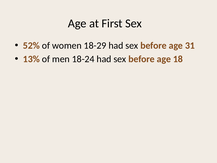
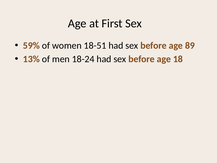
52%: 52% -> 59%
18-29: 18-29 -> 18-51
31: 31 -> 89
